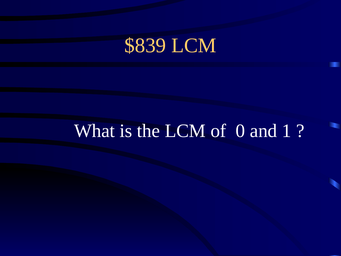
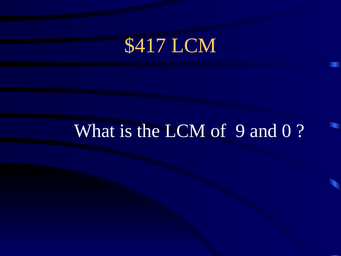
$839: $839 -> $417
0: 0 -> 9
1: 1 -> 0
